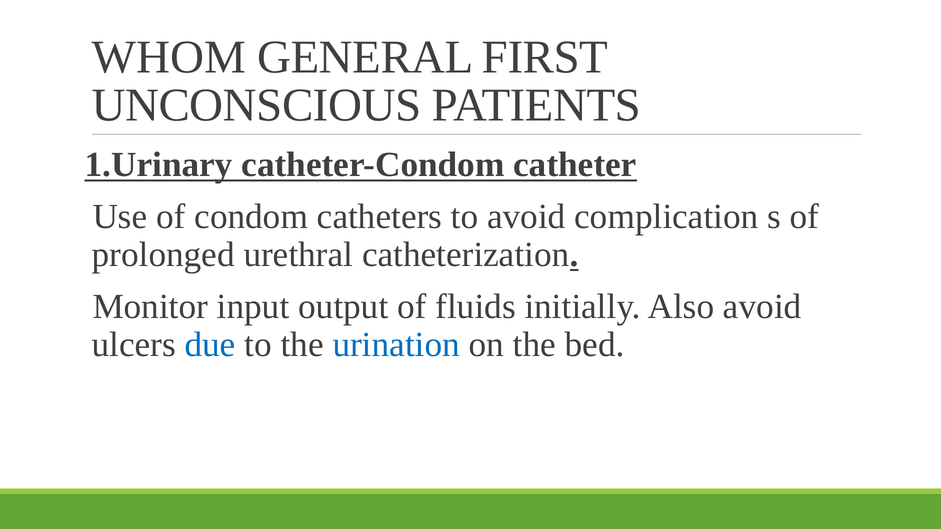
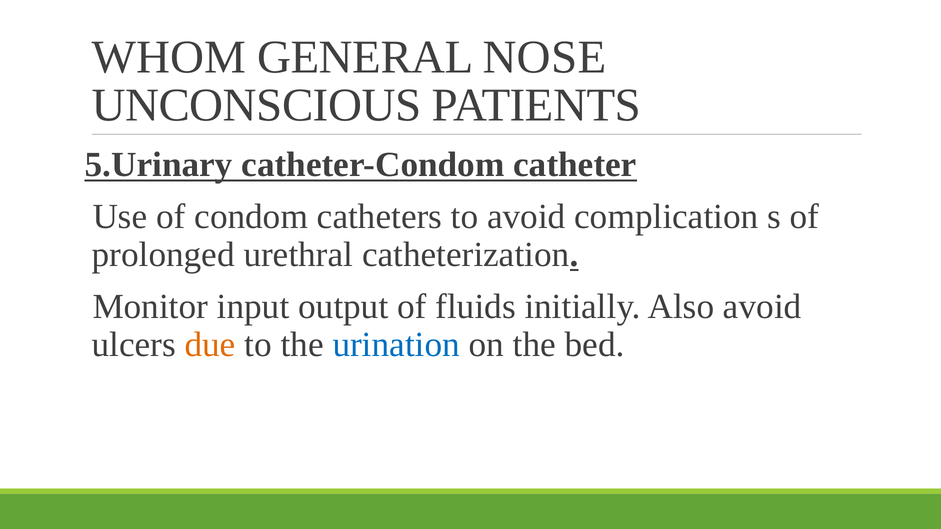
FIRST: FIRST -> NOSE
1.Urinary: 1.Urinary -> 5.Urinary
due colour: blue -> orange
